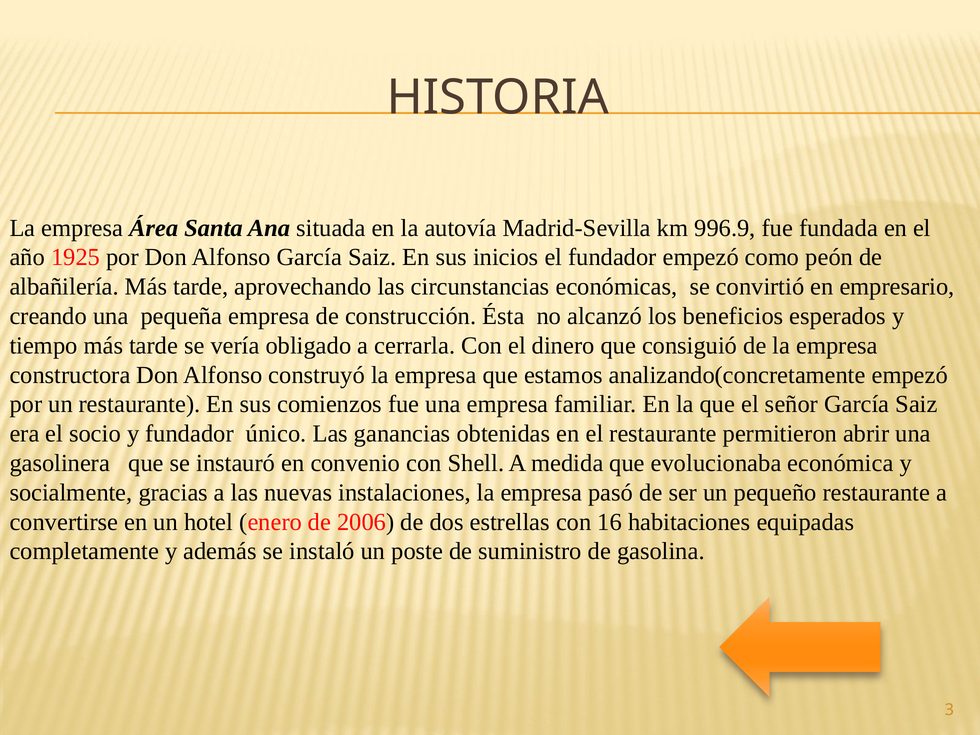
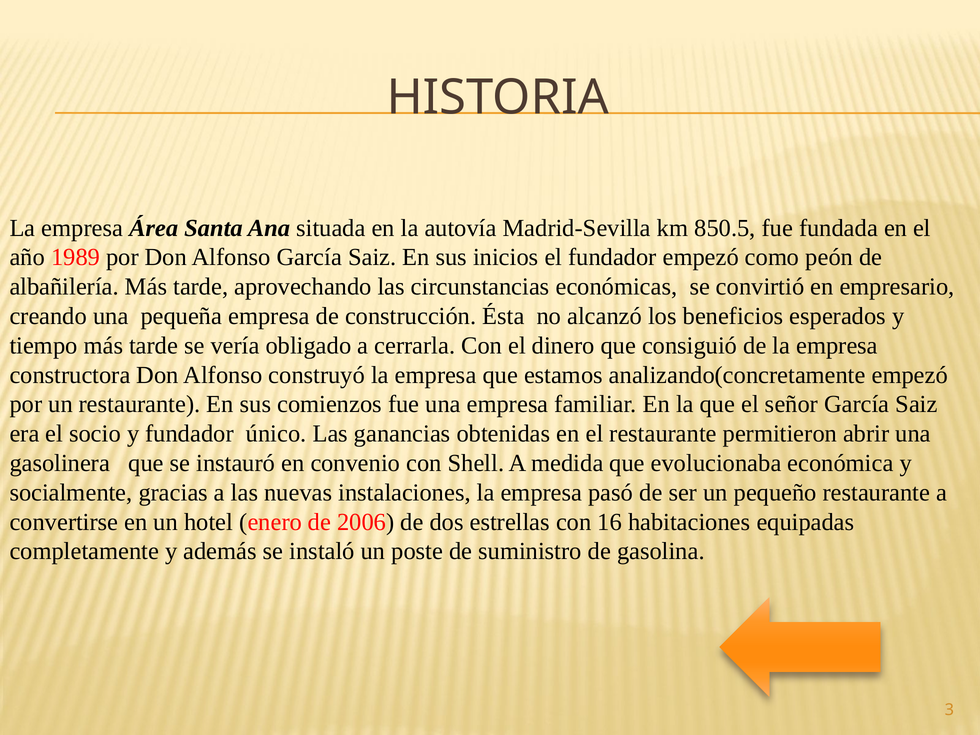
996.9: 996.9 -> 850.5
1925: 1925 -> 1989
